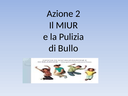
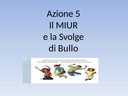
2: 2 -> 5
Pulizia: Pulizia -> Svolge
